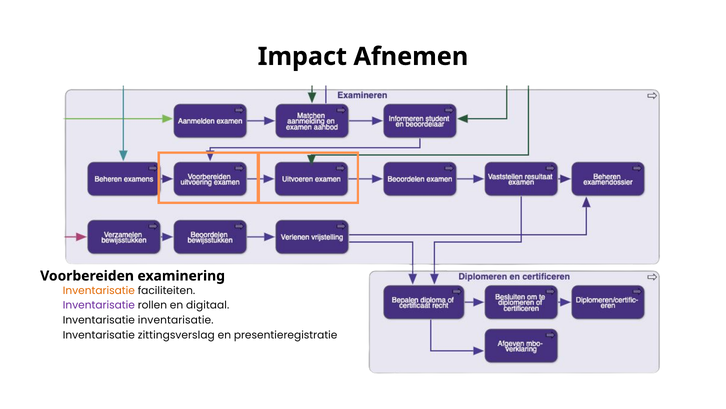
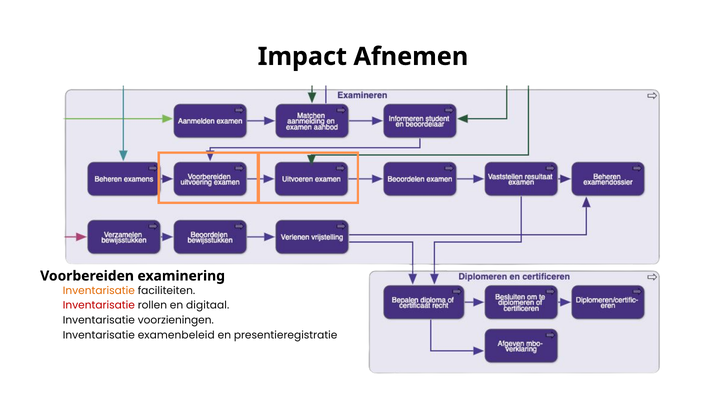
Inventarisatie at (99, 305) colour: purple -> red
inventarisatie at (176, 320): inventarisatie -> voorzieningen
zittingsverslag: zittingsverslag -> examenbeleid
